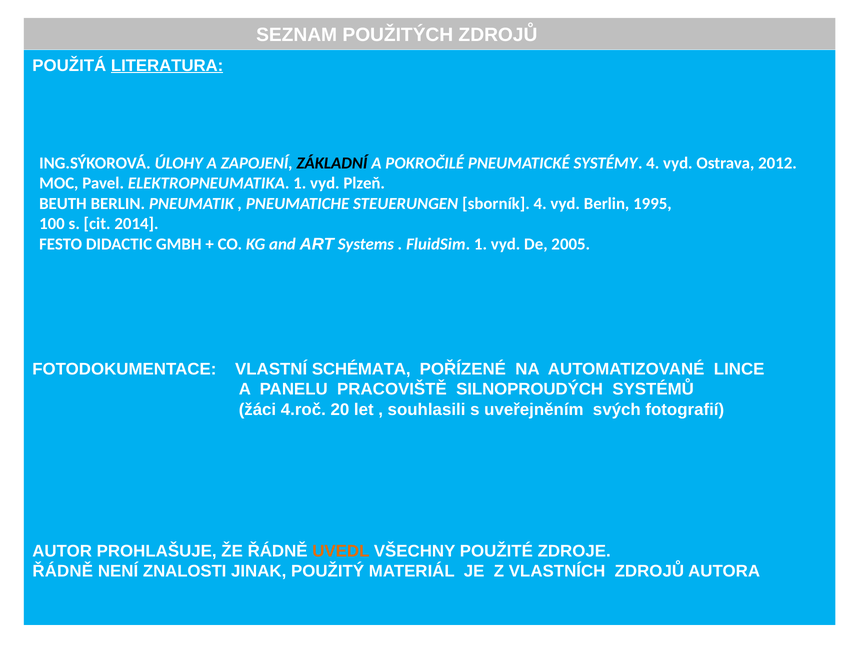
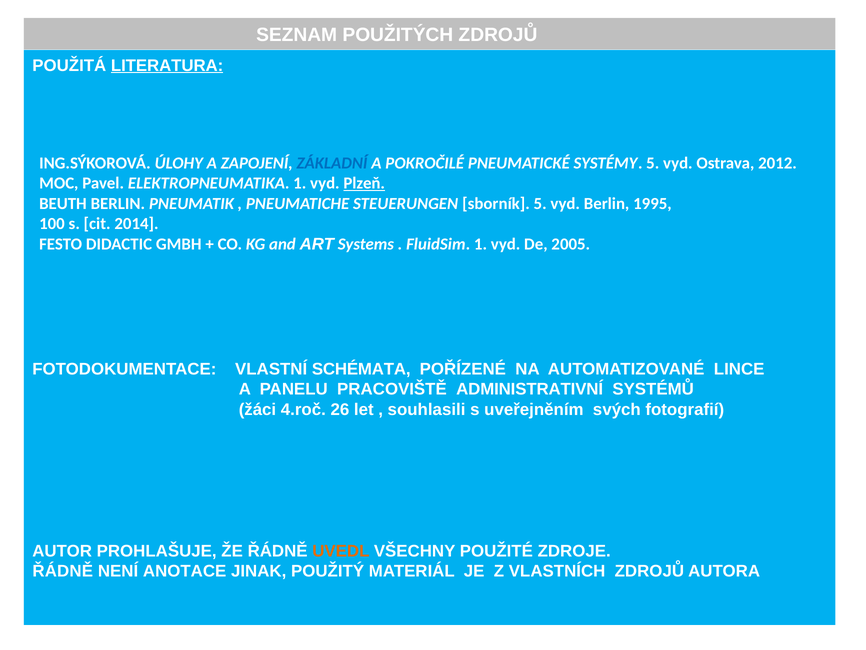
ZÁKLADNÍ colour: black -> blue
SYSTÉMY 4: 4 -> 5
Plzeň underline: none -> present
sborník 4: 4 -> 5
SILNOPROUDÝCH: SILNOPROUDÝCH -> ADMINISTRATIVNÍ
20: 20 -> 26
ZNALOSTI: ZNALOSTI -> ANOTACE
